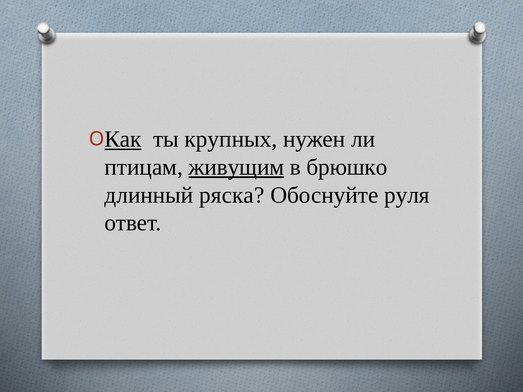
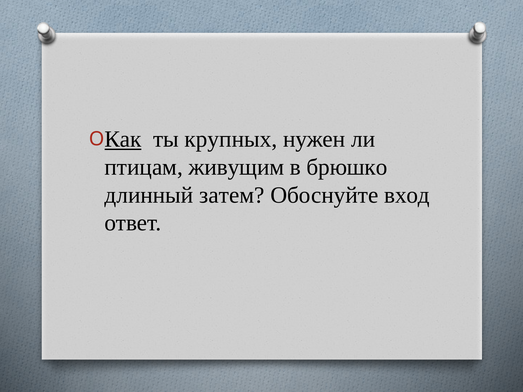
живущим underline: present -> none
ряска: ряска -> затем
руля: руля -> вход
